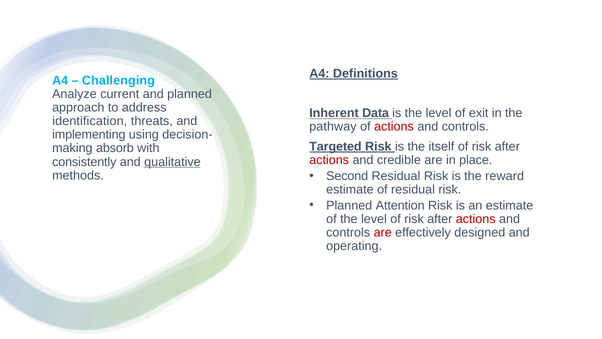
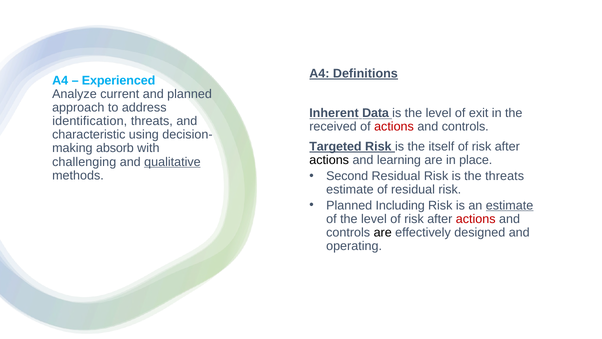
Challenging: Challenging -> Experienced
pathway: pathway -> received
implementing: implementing -> characteristic
actions at (329, 160) colour: red -> black
credible: credible -> learning
consistently: consistently -> challenging
the reward: reward -> threats
Attention: Attention -> Including
estimate at (510, 205) underline: none -> present
are at (383, 232) colour: red -> black
